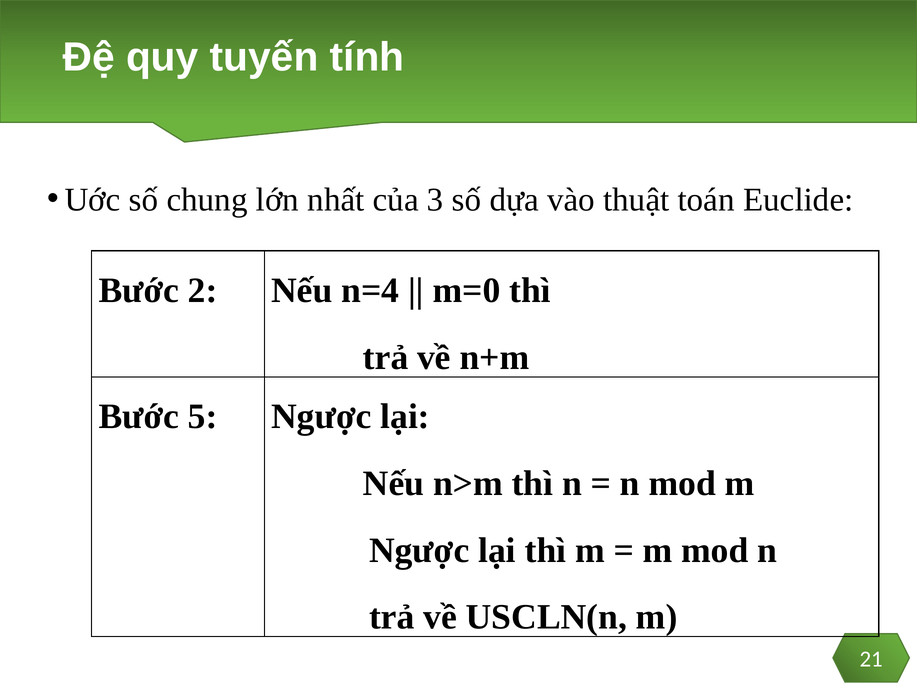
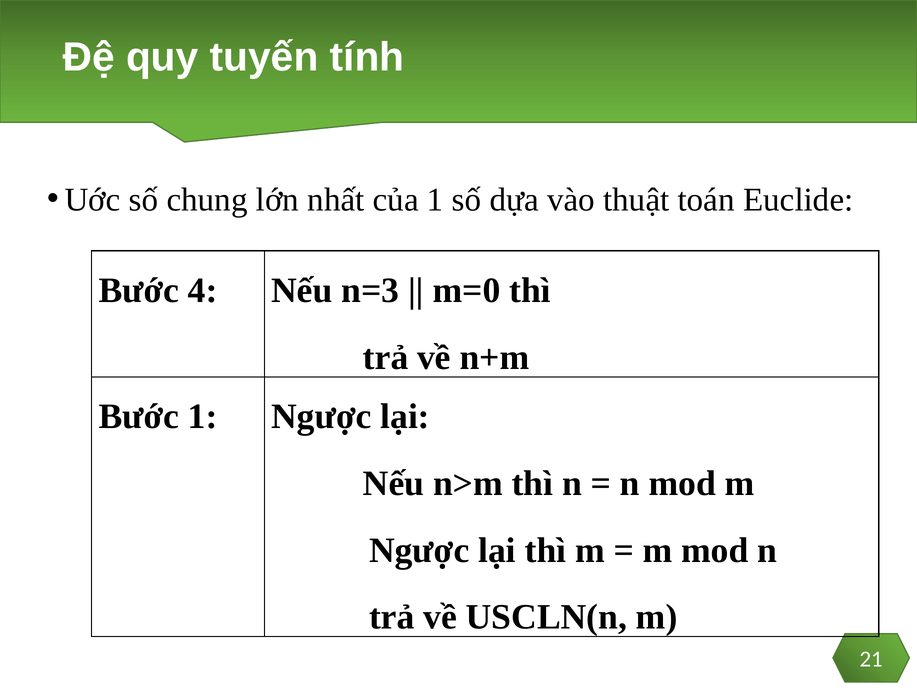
của 3: 3 -> 1
2: 2 -> 4
n=4: n=4 -> n=3
Bước 5: 5 -> 1
